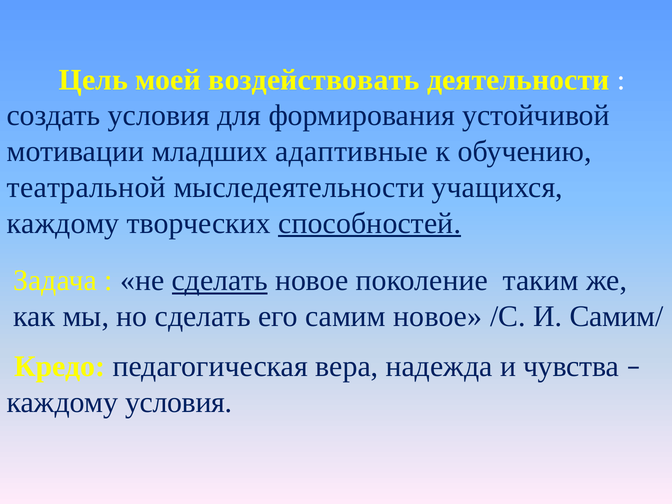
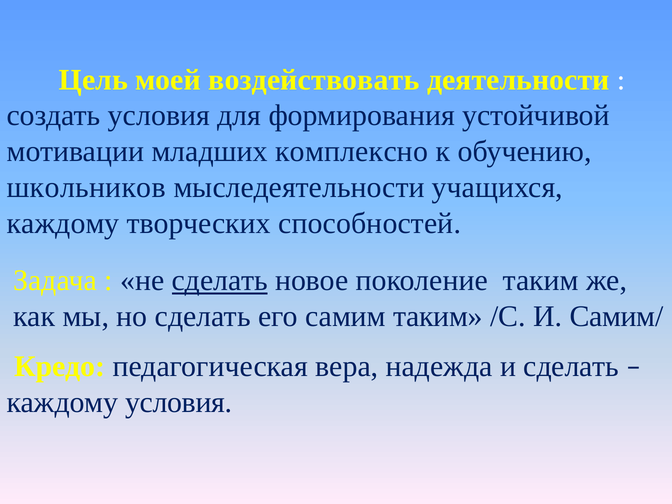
адаптивные: адаптивные -> комплексно
театральной: театральной -> школьников
способностей underline: present -> none
самим новое: новое -> таким
и чувства: чувства -> сделать
